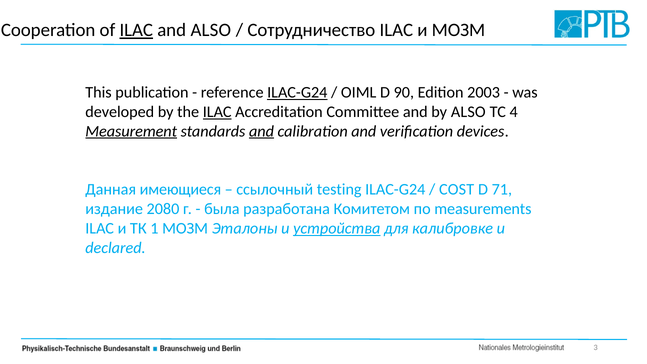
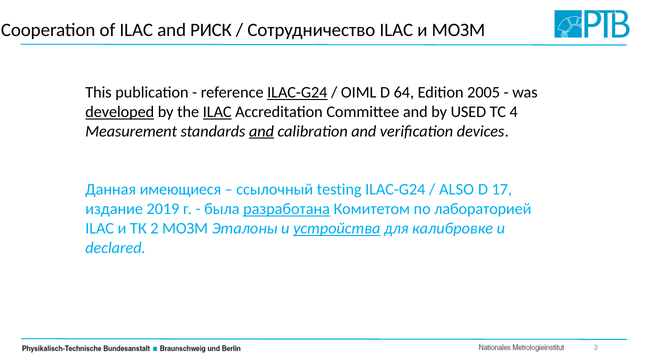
ILAC at (136, 30) underline: present -> none
and ALSO: ALSO -> РИСК
90: 90 -> 64
2003: 2003 -> 2005
developed underline: none -> present
by ALSO: ALSO -> USED
Measurement underline: present -> none
COST: COST -> ALSO
71: 71 -> 17
2080: 2080 -> 2019
разработана underline: none -> present
measurements: measurements -> лабораторией
1: 1 -> 2
